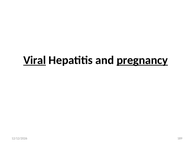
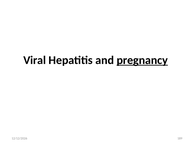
Viral underline: present -> none
